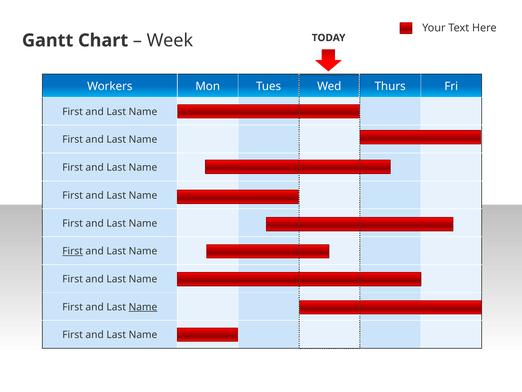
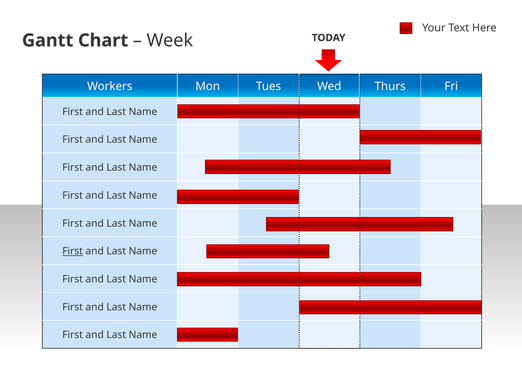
Name at (143, 307) underline: present -> none
